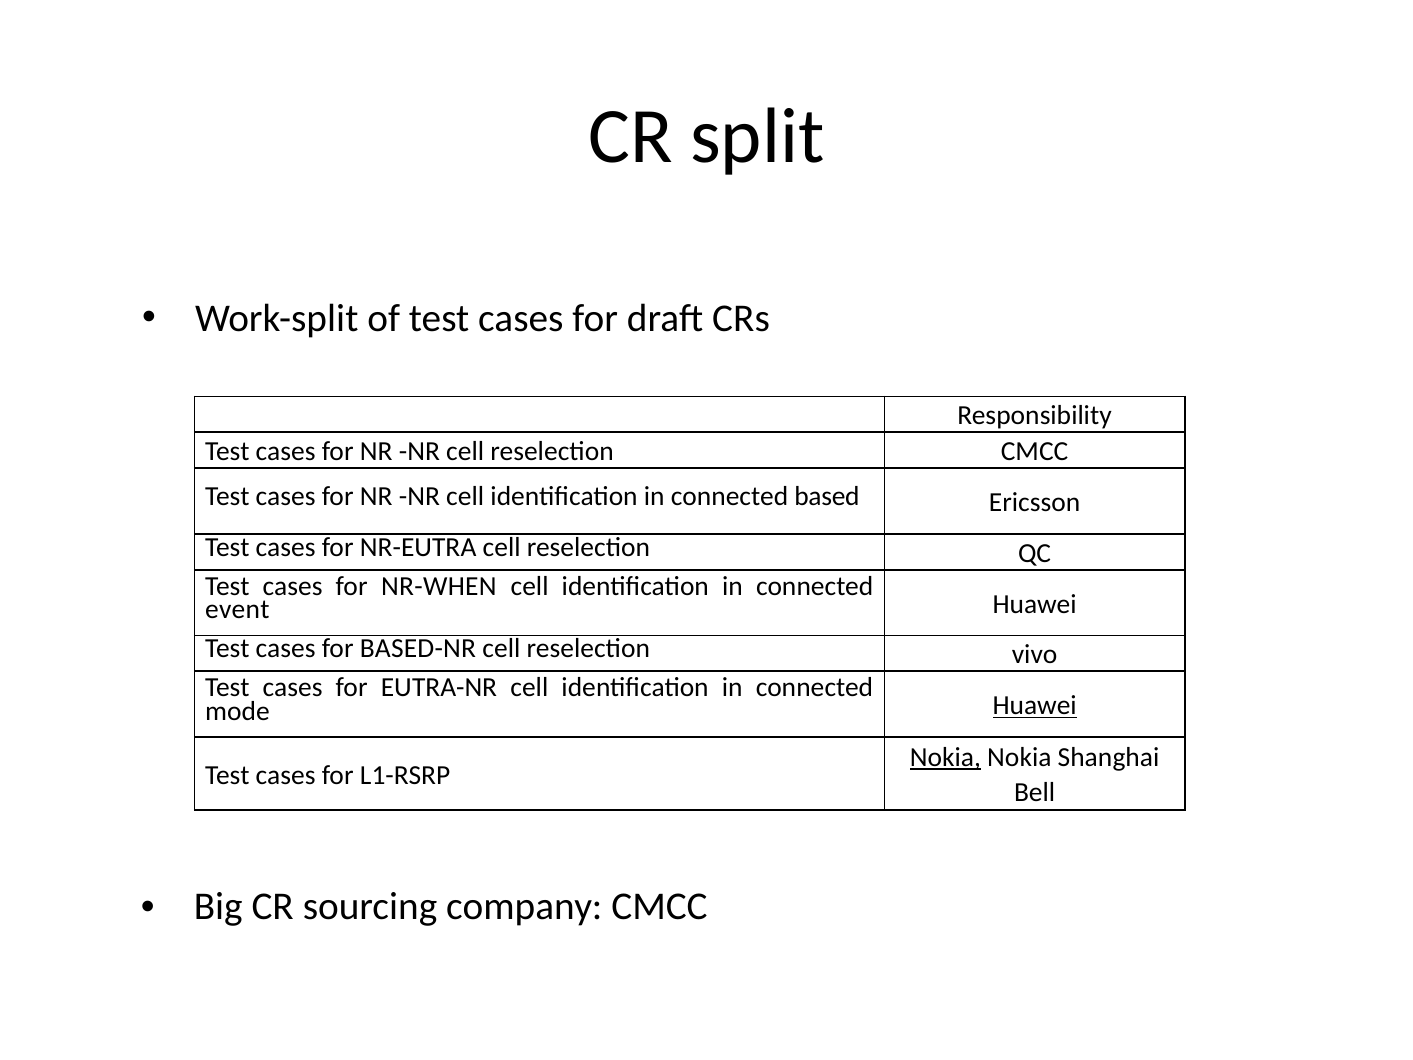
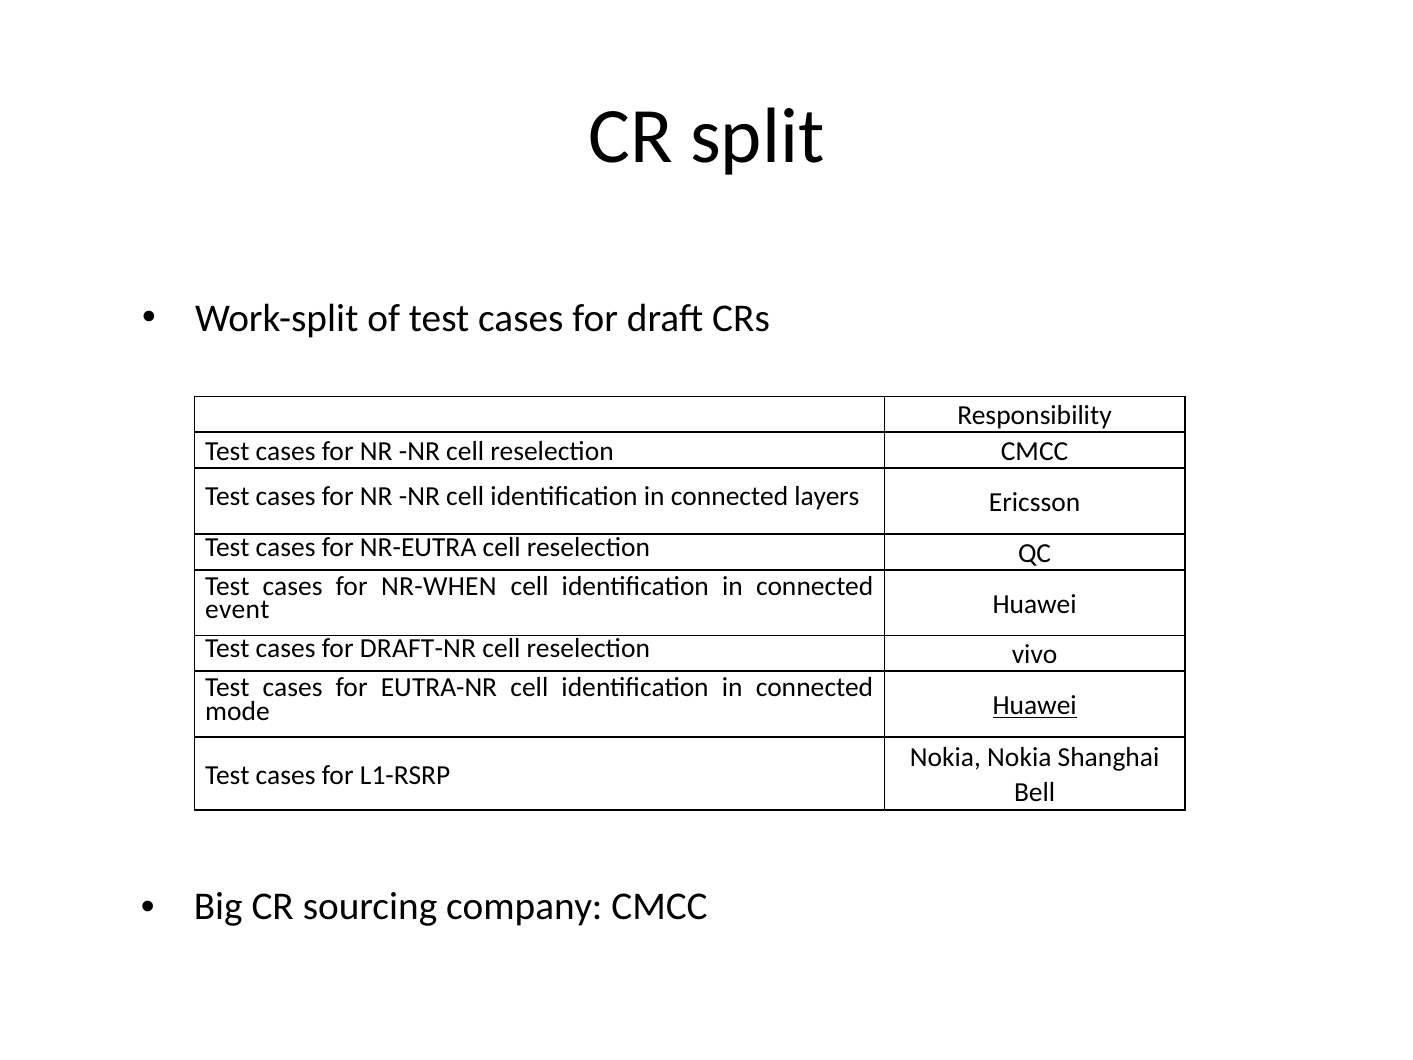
based: based -> layers
BASED-NR: BASED-NR -> DRAFT-NR
Nokia at (945, 757) underline: present -> none
